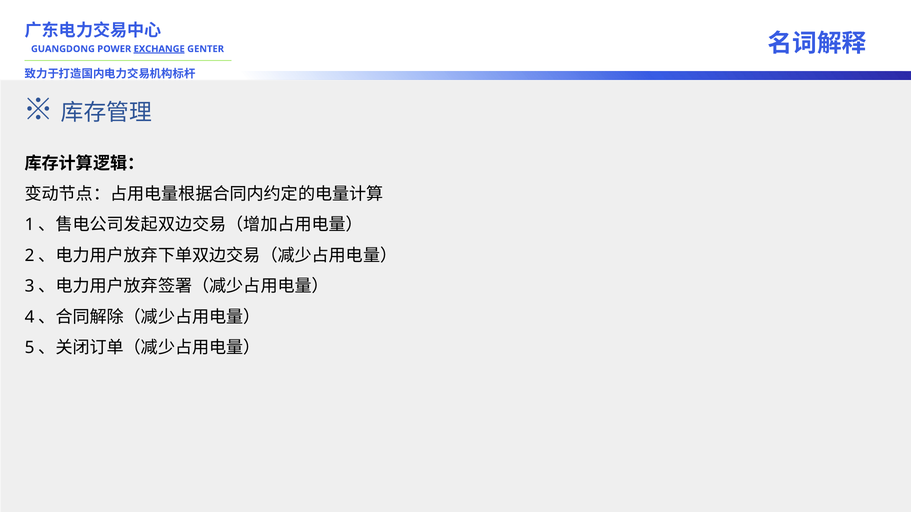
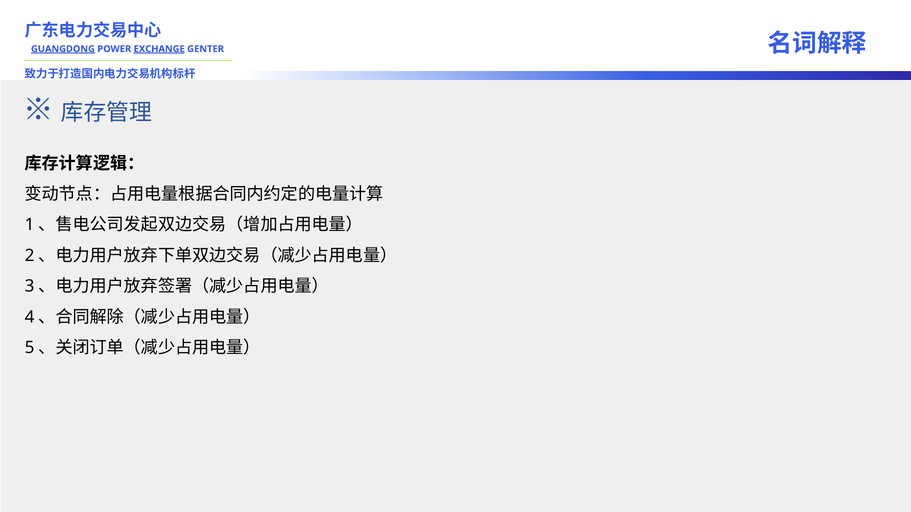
GUANGDONG underline: none -> present
